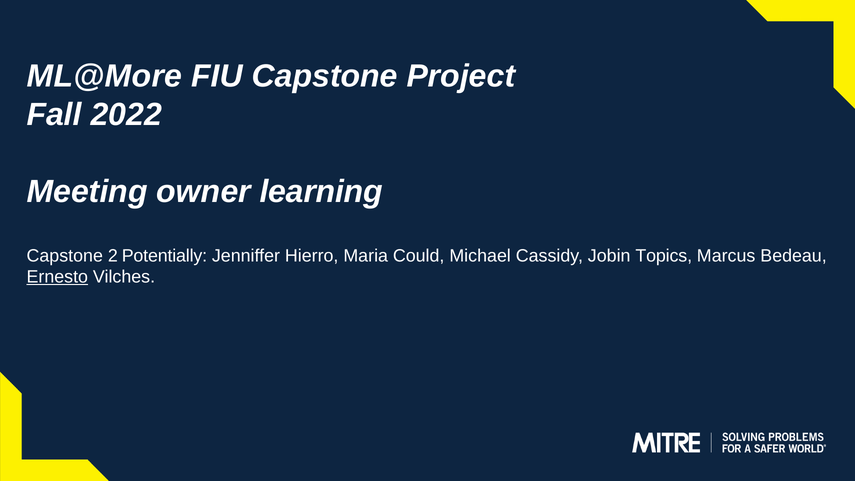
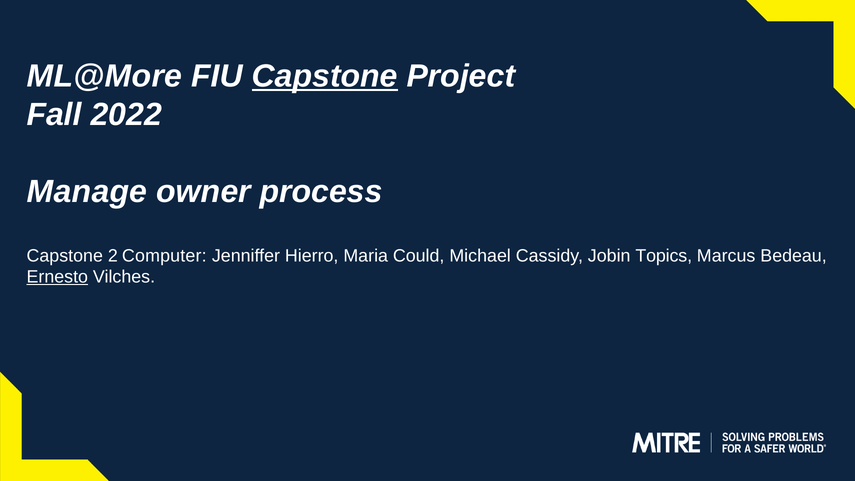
Capstone at (325, 76) underline: none -> present
Meeting: Meeting -> Manage
learning: learning -> process
Potentially: Potentially -> Computer
